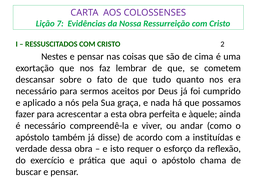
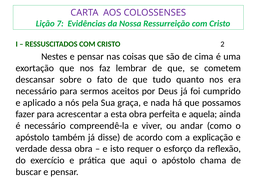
àquele: àquele -> aquela
instituídas: instituídas -> explicação
